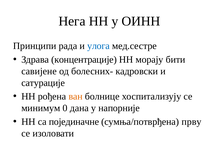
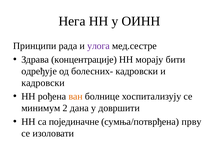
улога colour: blue -> purple
савијене: савијене -> одређује
сатурације at (43, 83): сатурације -> кадровски
0: 0 -> 2
напорније: напорније -> довршити
